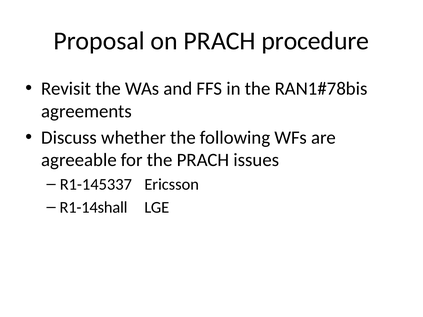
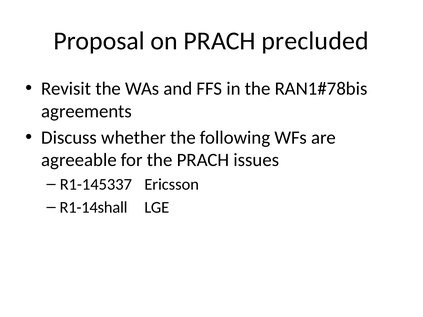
procedure: procedure -> precluded
